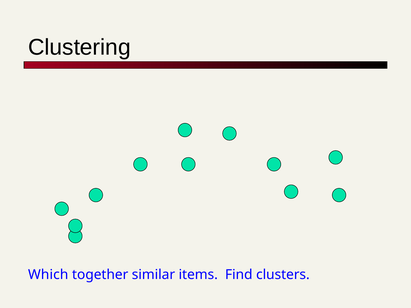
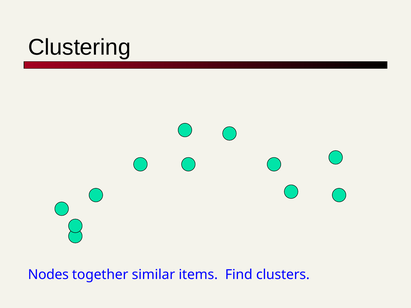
Which: Which -> Nodes
